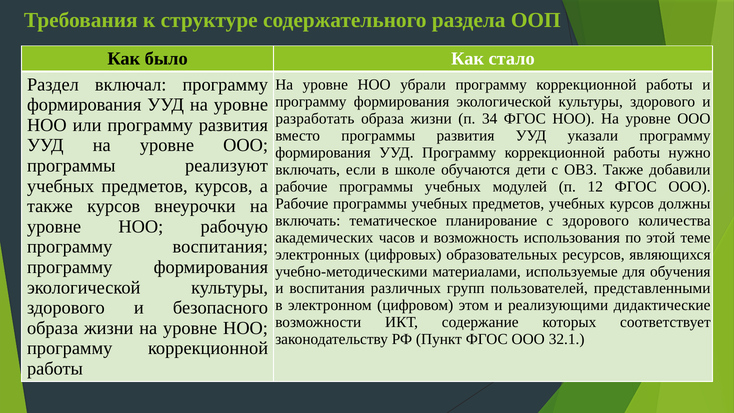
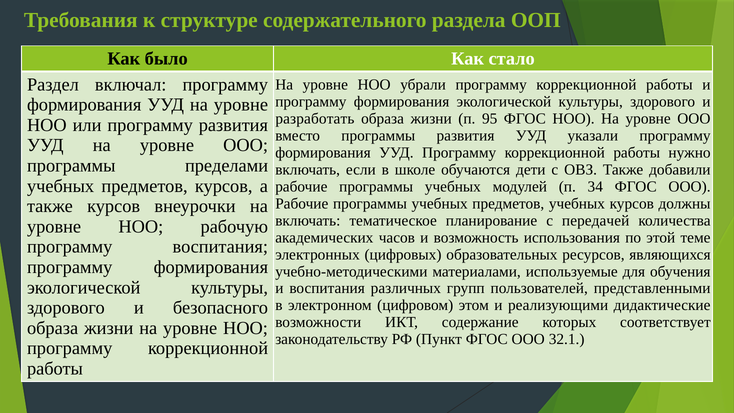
34: 34 -> 95
реализуют: реализуют -> пределами
12: 12 -> 34
с здорового: здорового -> передачей
